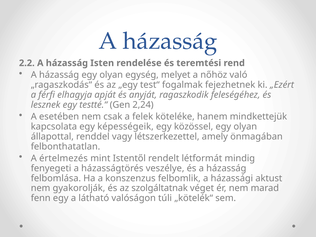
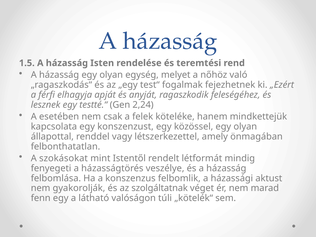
2.2: 2.2 -> 1.5
képességeik: képességeik -> konszenzust
értelmezés: értelmezés -> szokásokat
